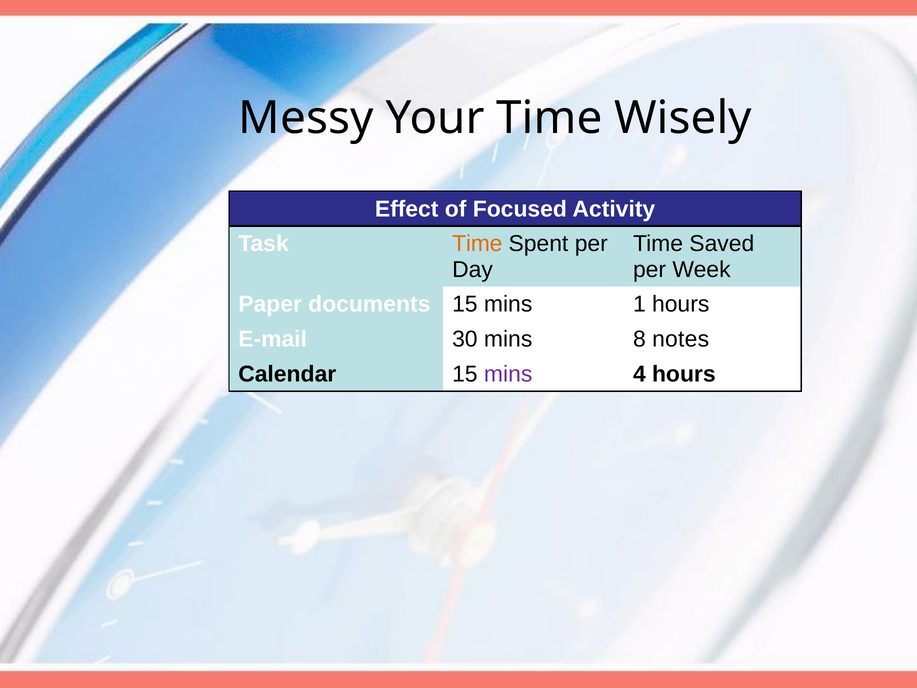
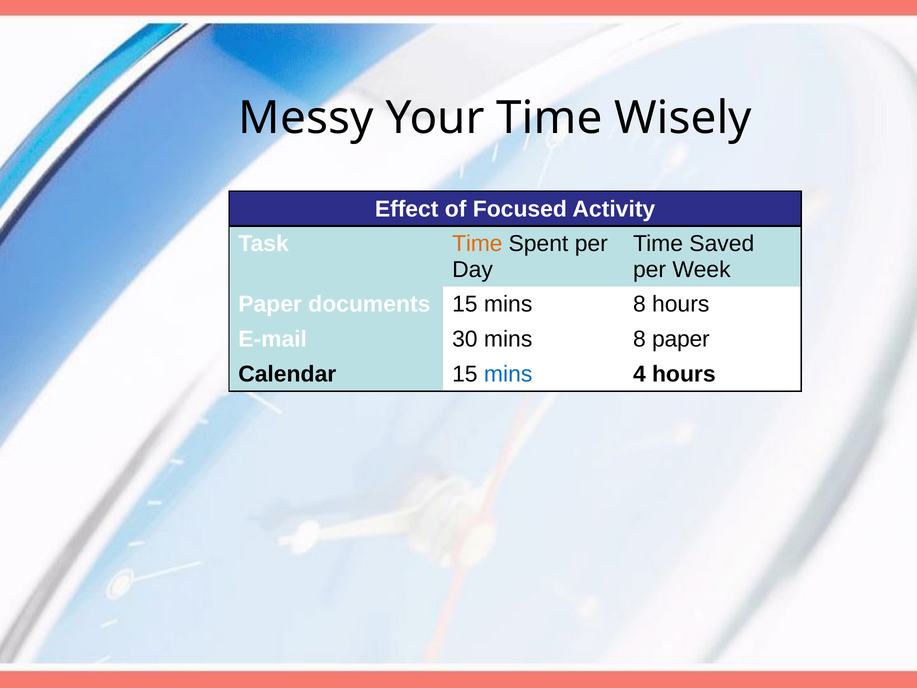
15 mins 1: 1 -> 8
8 notes: notes -> paper
mins at (508, 374) colour: purple -> blue
